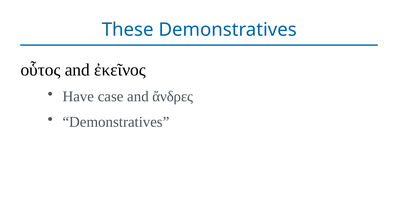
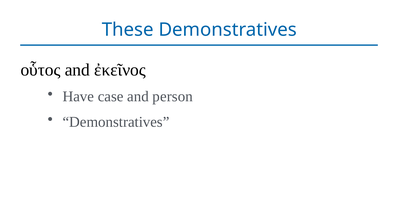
ἄνδρες: ἄνδρες -> person
